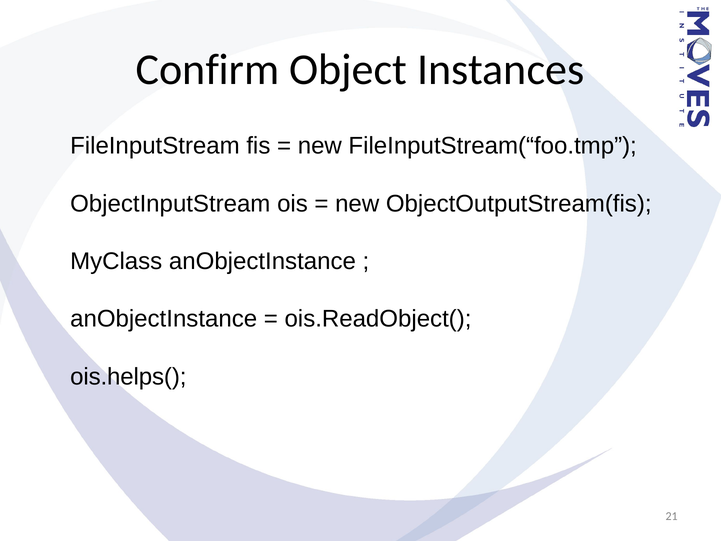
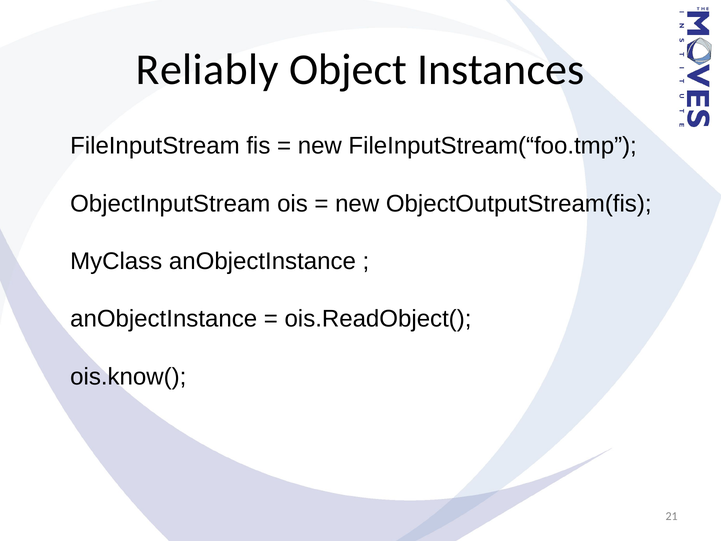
Confirm: Confirm -> Reliably
ois.helps(: ois.helps( -> ois.know(
